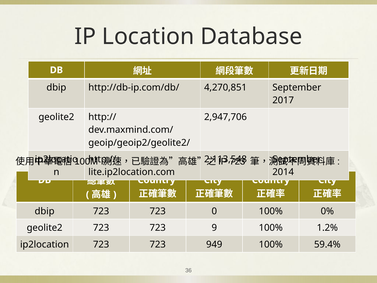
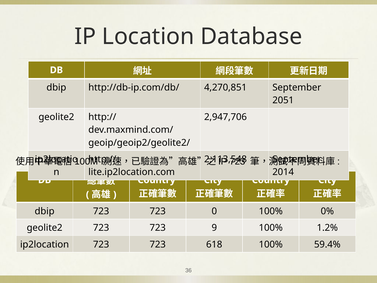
2017: 2017 -> 2051
949: 949 -> 618
